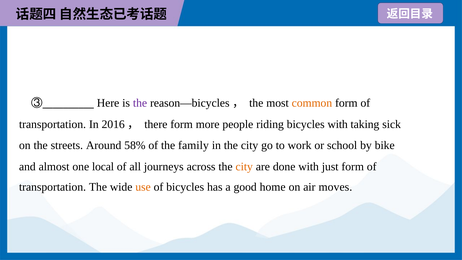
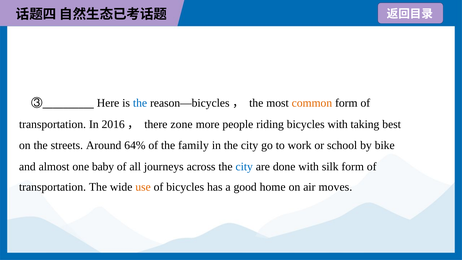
the at (140, 103) colour: purple -> blue
there form: form -> zone
sick: sick -> best
58%: 58% -> 64%
local: local -> baby
city at (244, 167) colour: orange -> blue
just: just -> silk
